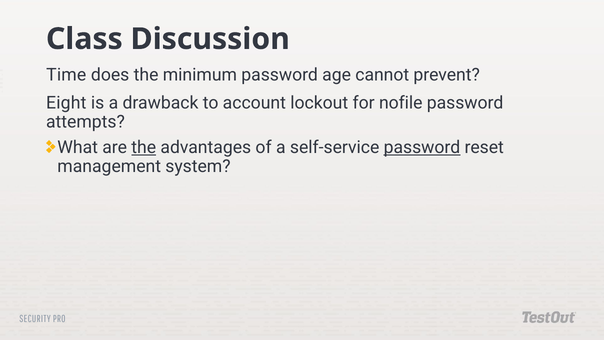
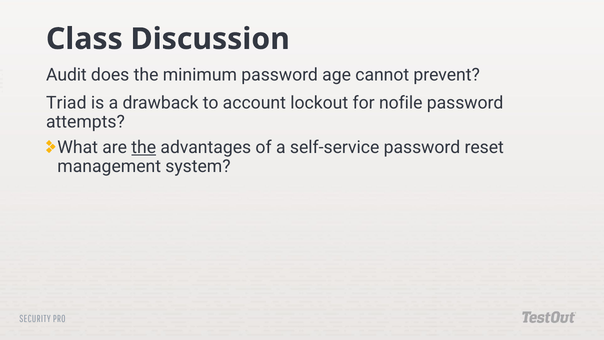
Time: Time -> Audit
Eight: Eight -> Triad
password at (422, 147) underline: present -> none
